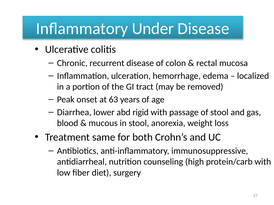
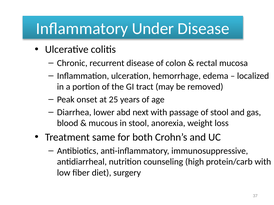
63: 63 -> 25
rigid: rigid -> next
